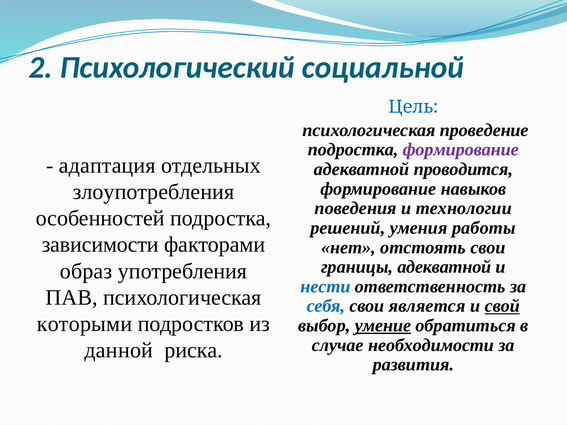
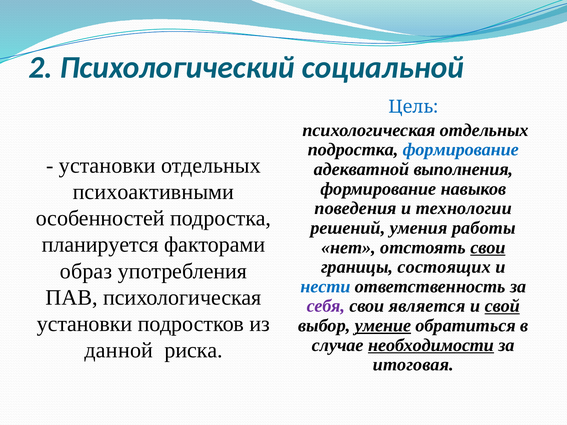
психологическая проведение: проведение -> отдельных
формирование at (461, 150) colour: purple -> blue
адаптация at (107, 166): адаптация -> установки
проводится: проводится -> выполнения
злоупотребления: злоупотребления -> психоактивными
зависимости: зависимости -> планируется
свои at (488, 248) underline: none -> present
границы адекватной: адекватной -> состоящих
себя colour: blue -> purple
которыми at (85, 324): которыми -> установки
необходимости underline: none -> present
развития: развития -> итоговая
